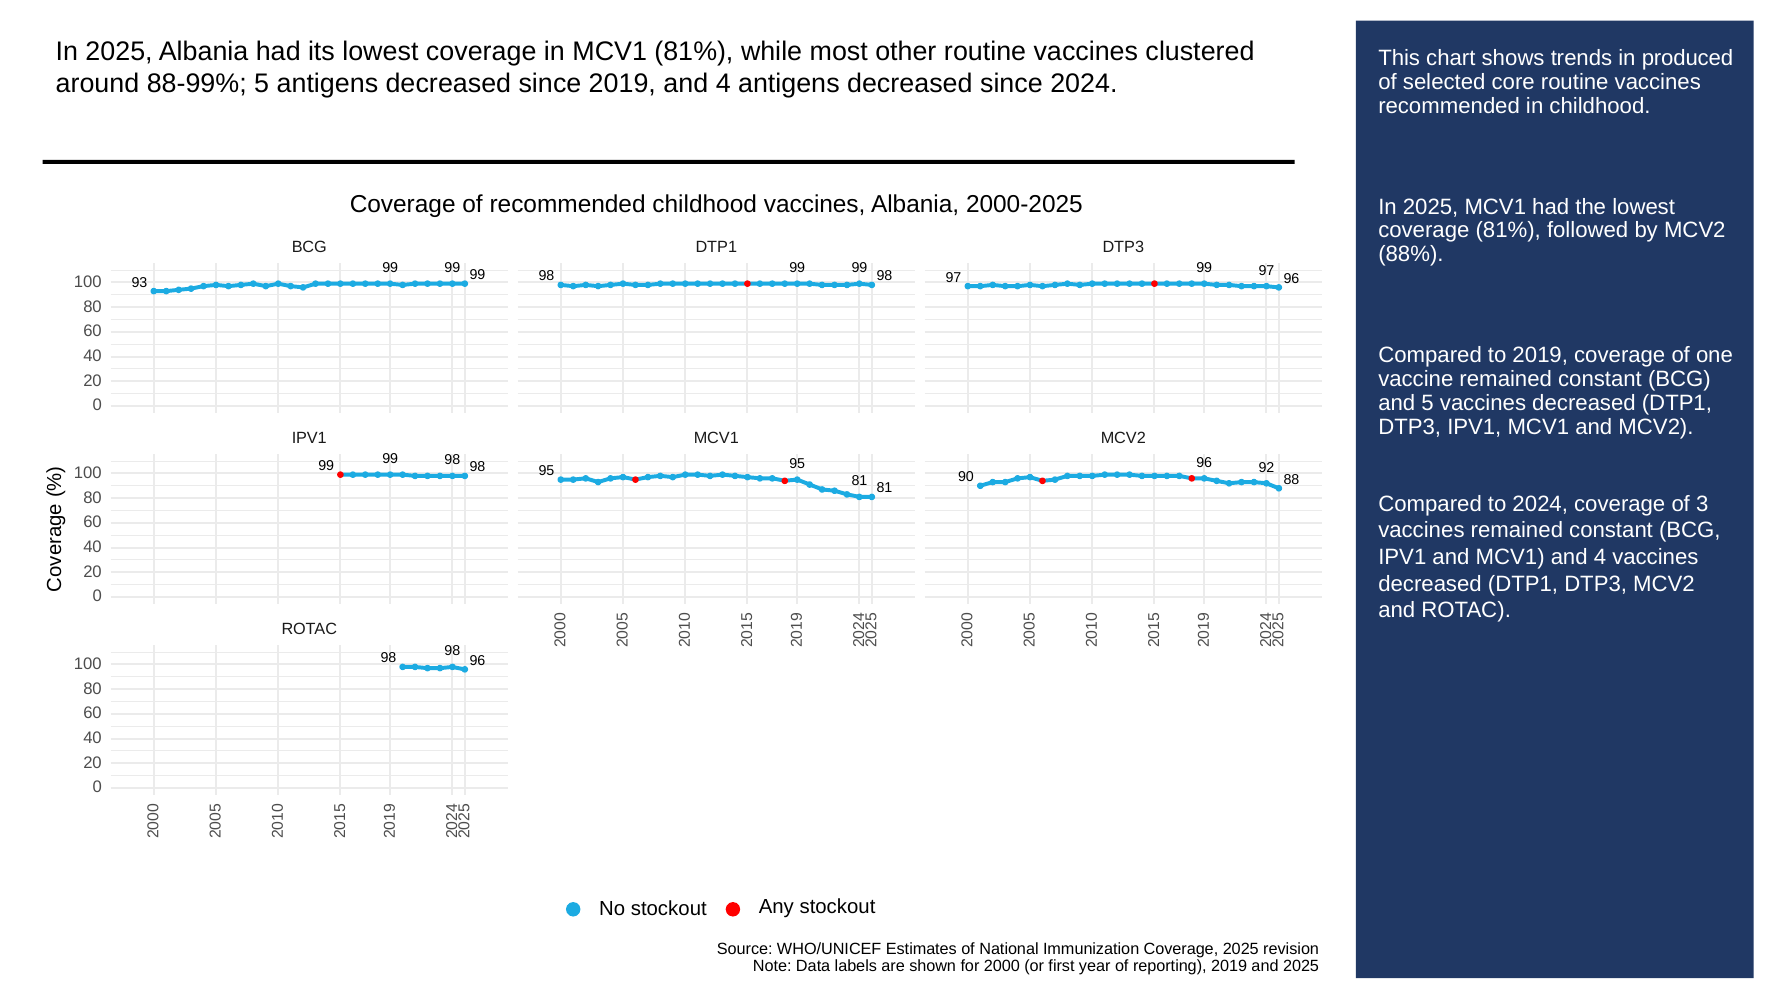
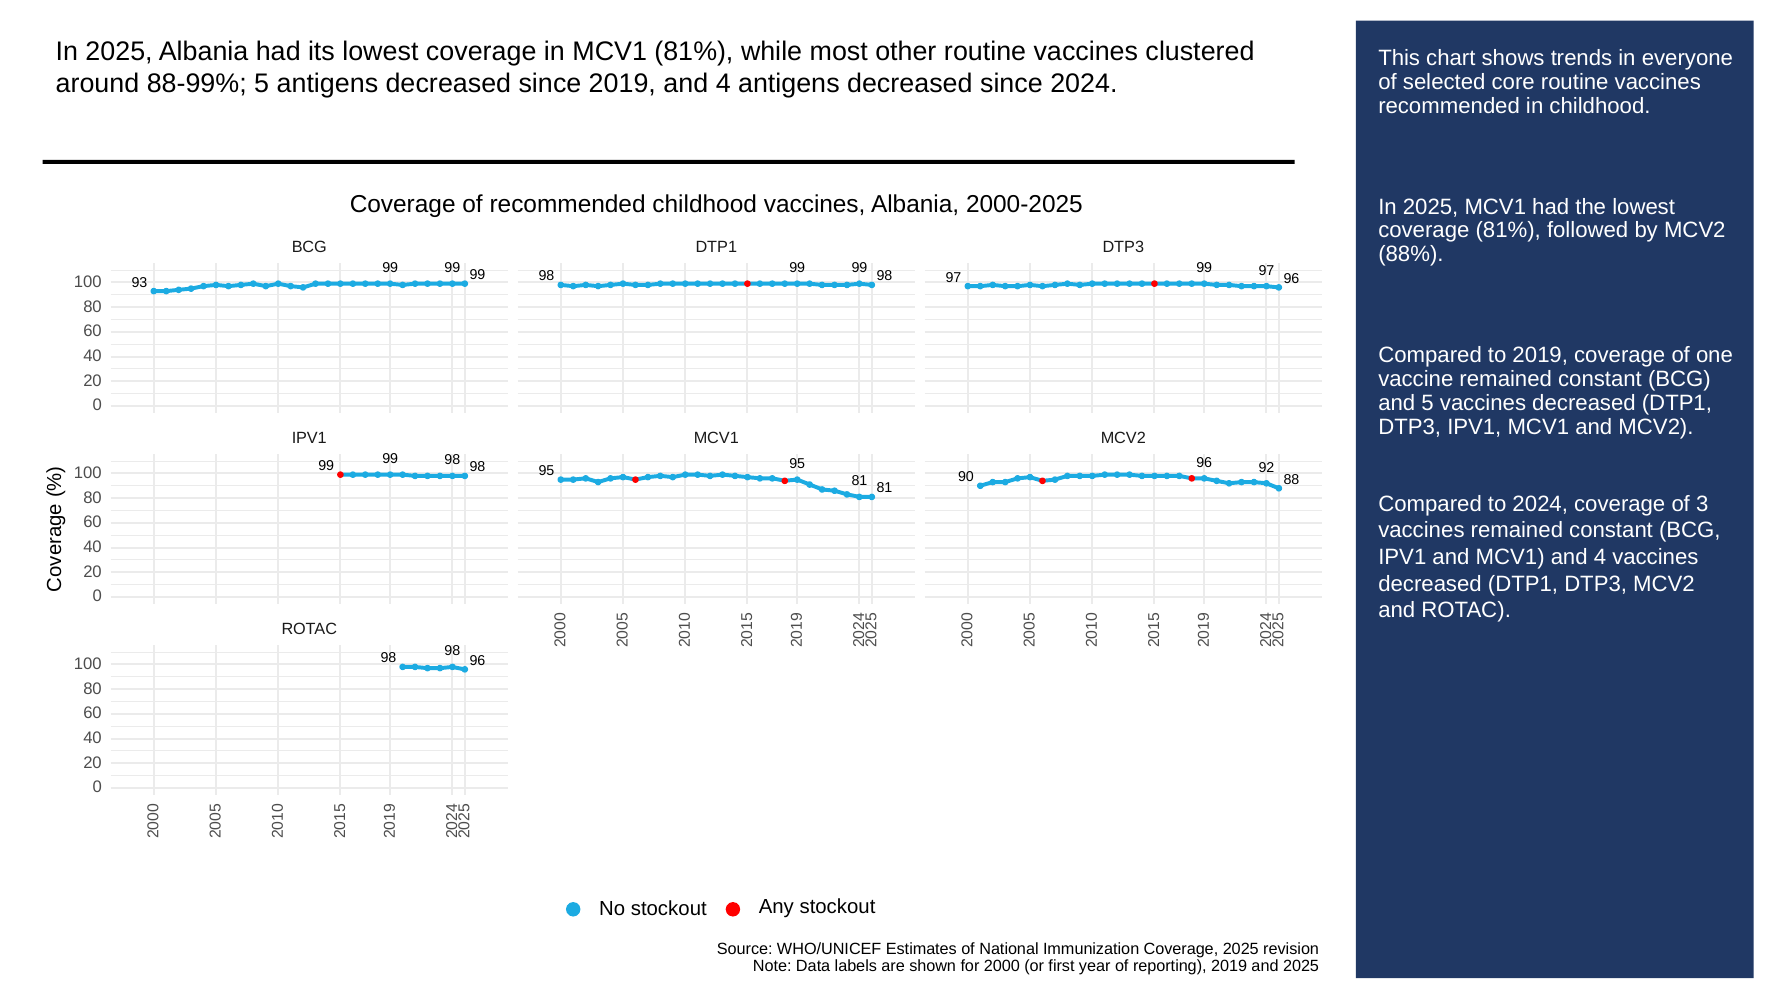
produced: produced -> everyone
